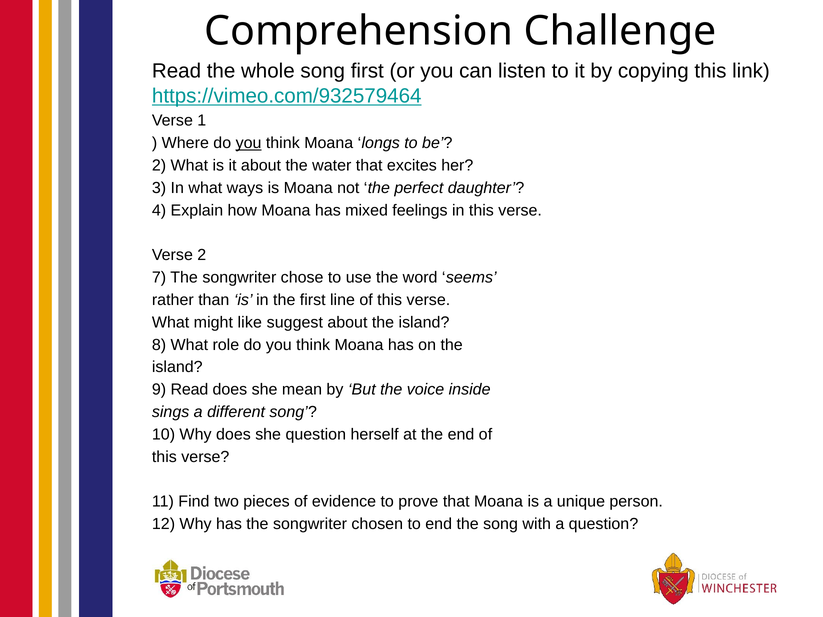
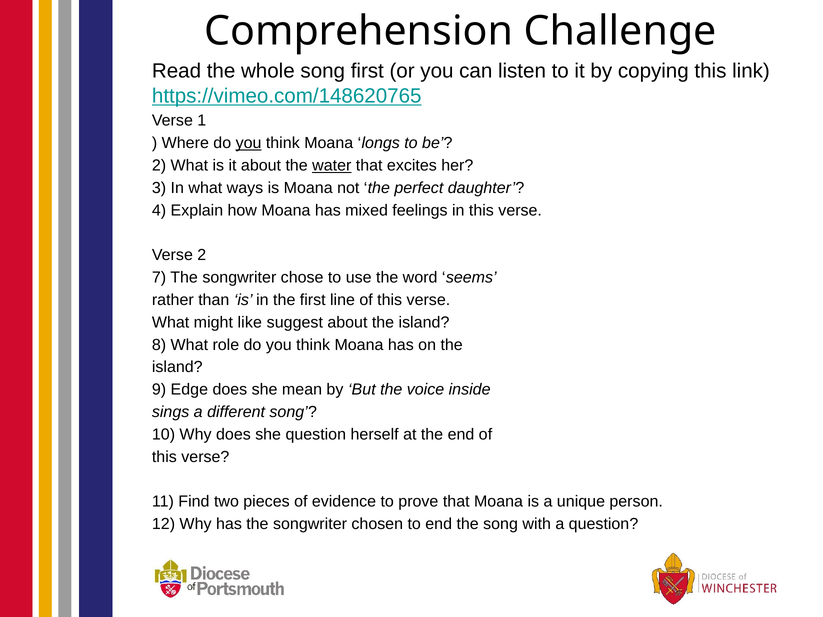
https://vimeo.com/932579464: https://vimeo.com/932579464 -> https://vimeo.com/148620765
water underline: none -> present
9 Read: Read -> Edge
